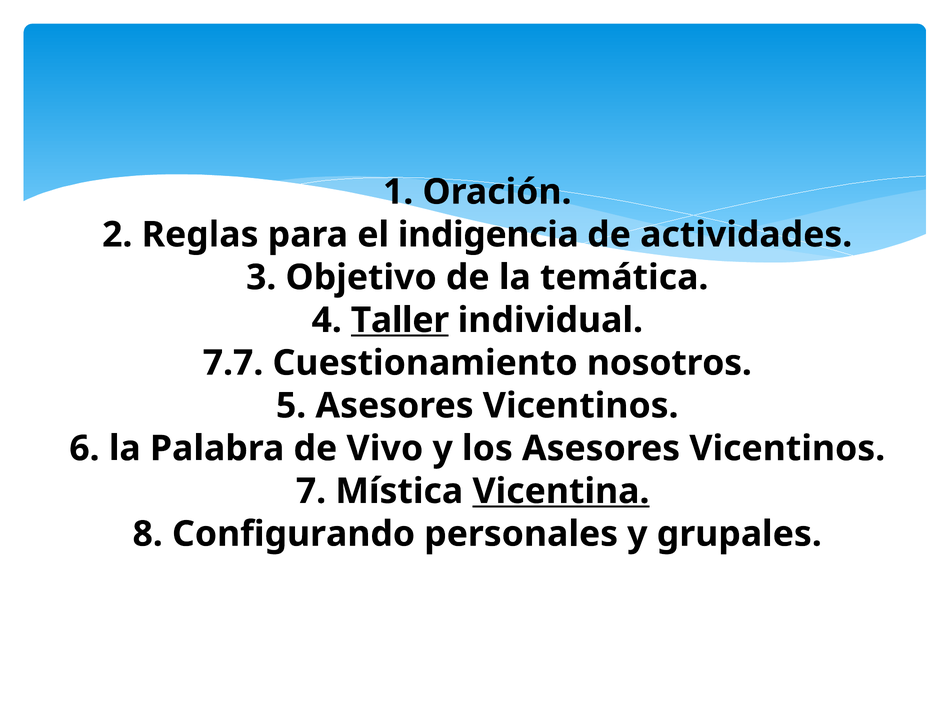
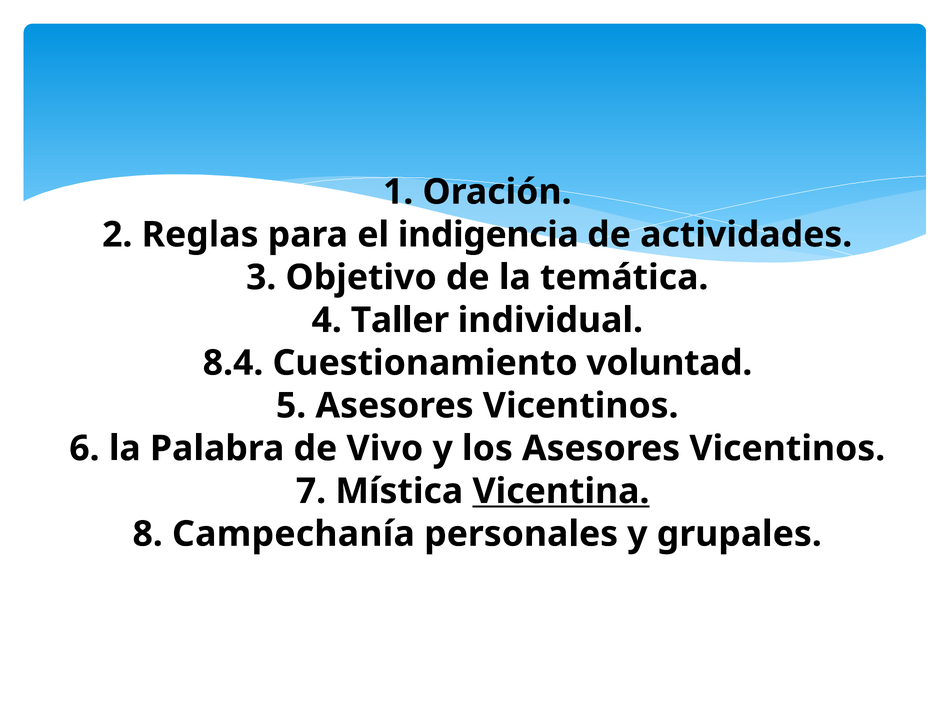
Taller underline: present -> none
7.7: 7.7 -> 8.4
nosotros: nosotros -> voluntad
Configurando: Configurando -> Campechanía
